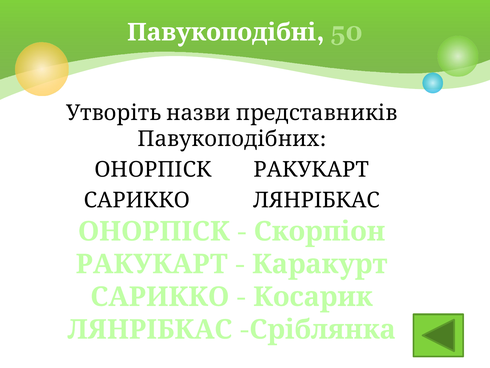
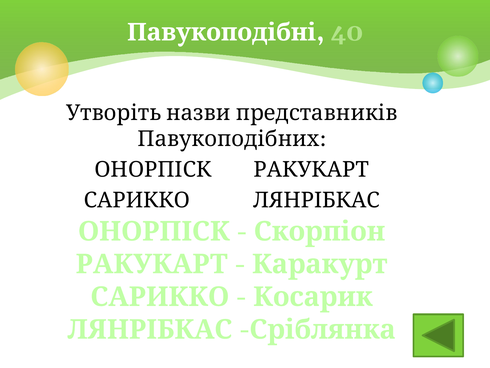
50: 50 -> 40
